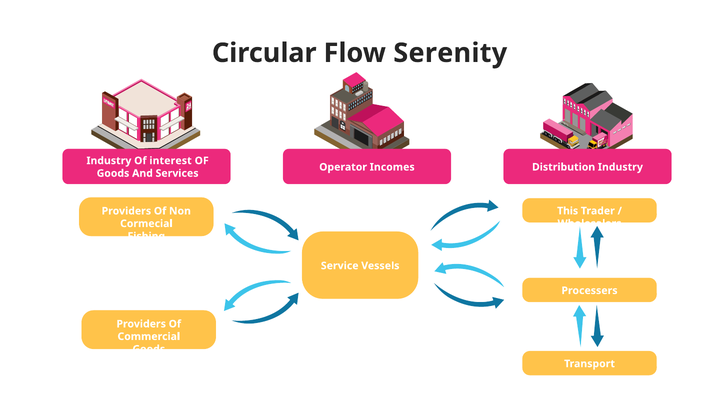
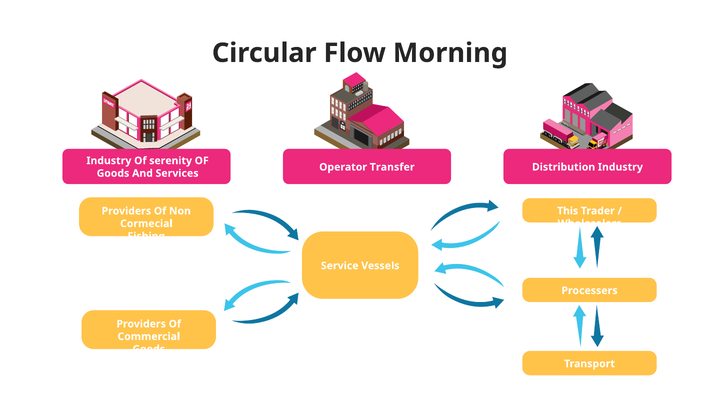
Serenity: Serenity -> Morning
interest: interest -> serenity
Incomes: Incomes -> Transfer
